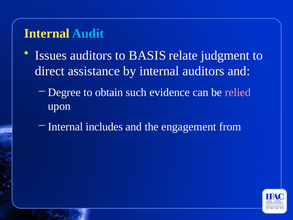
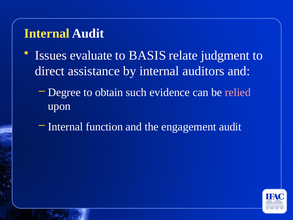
Audit at (88, 33) colour: light blue -> white
Issues auditors: auditors -> evaluate
includes: includes -> function
engagement from: from -> audit
